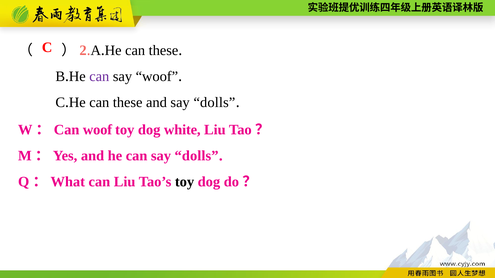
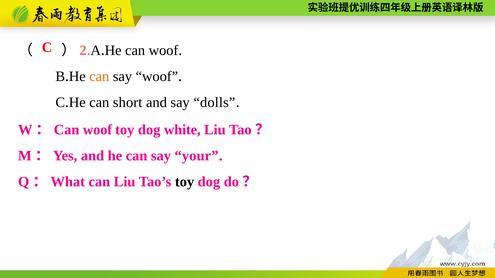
these at (163, 51): these -> woof
can at (99, 77) colour: purple -> orange
these at (128, 103): these -> short
can say dolls: dolls -> your
